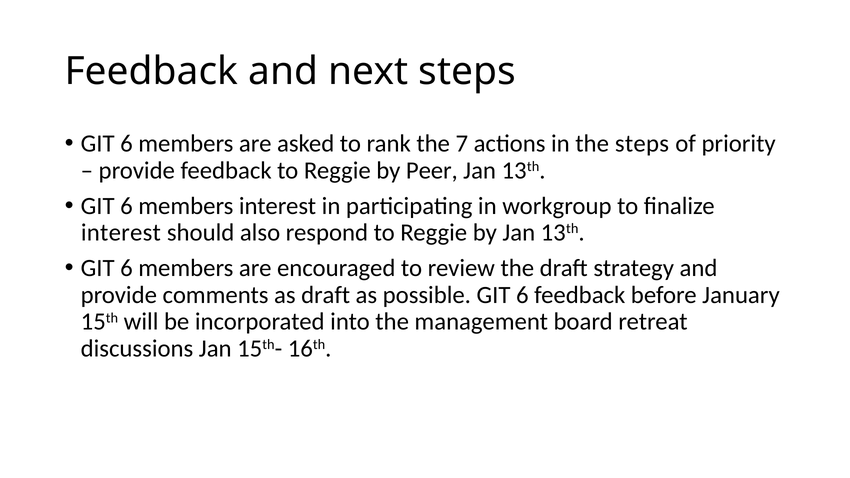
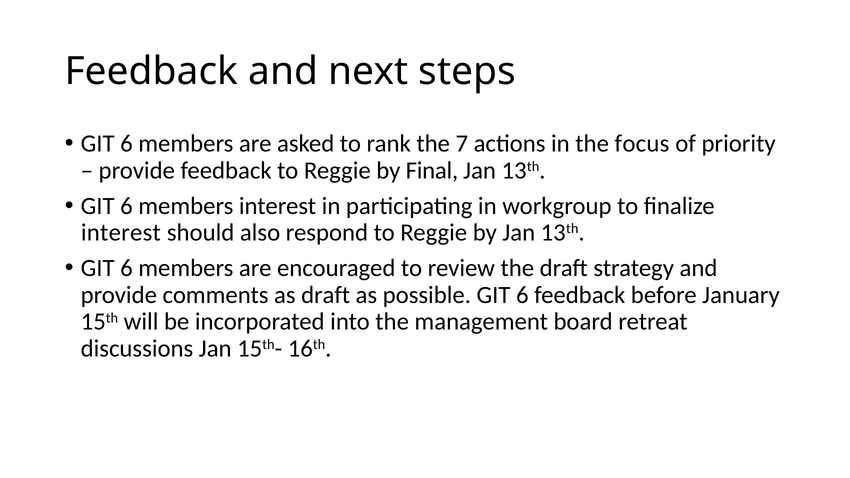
the steps: steps -> focus
Peer: Peer -> Final
